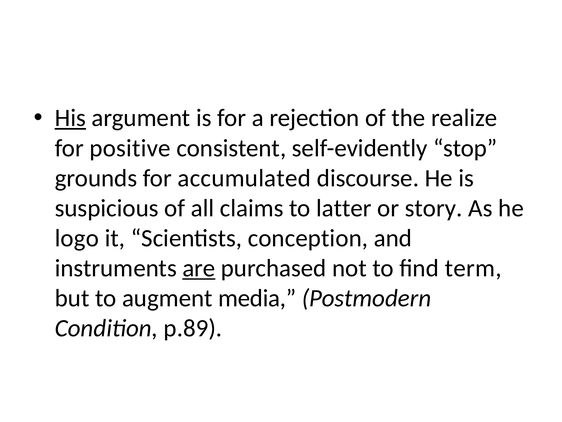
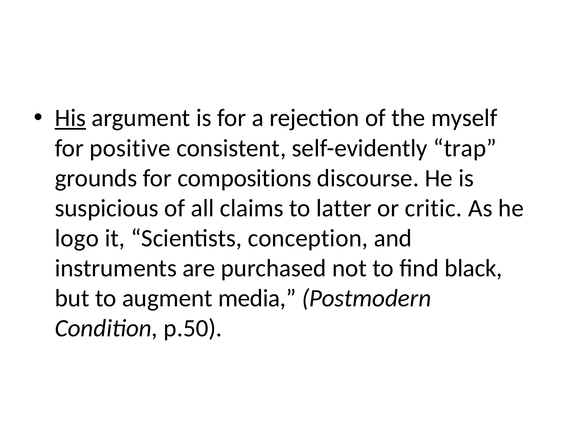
realize: realize -> myself
stop: stop -> trap
accumulated: accumulated -> compositions
story: story -> critic
are underline: present -> none
term: term -> black
p.89: p.89 -> p.50
